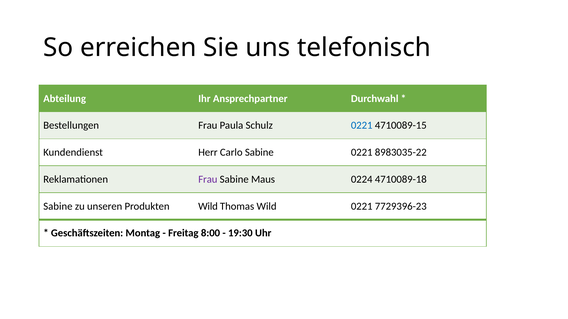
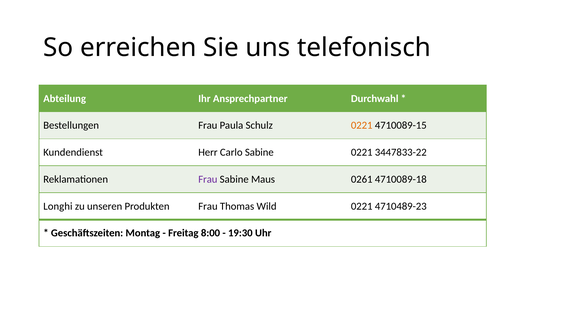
0221 at (362, 126) colour: blue -> orange
8983035-22: 8983035-22 -> 3447833-22
0224: 0224 -> 0261
Sabine at (58, 207): Sabine -> Longhi
Produkten Wild: Wild -> Frau
7729396-23: 7729396-23 -> 4710489-23
